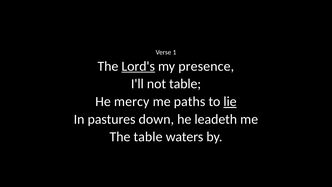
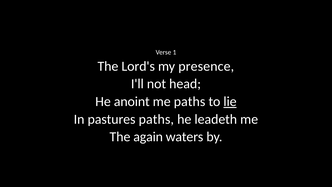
Lord's underline: present -> none
not table: table -> head
mercy: mercy -> anoint
pastures down: down -> paths
The table: table -> again
